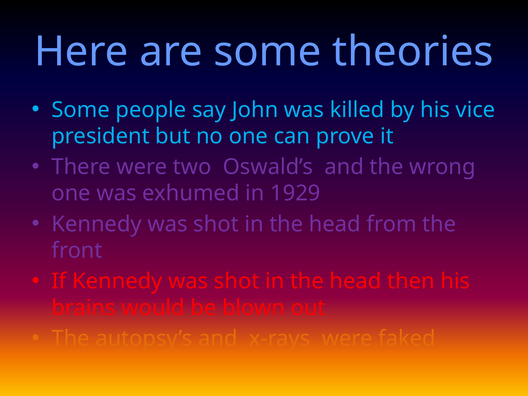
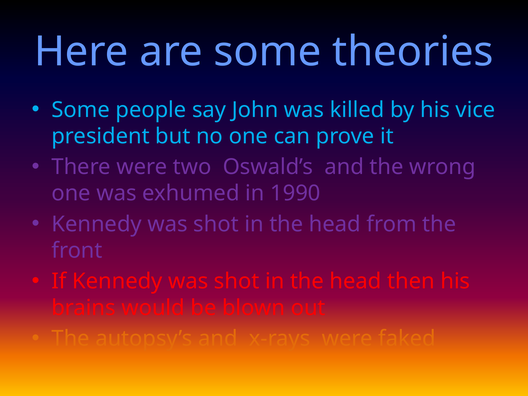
1929: 1929 -> 1990
